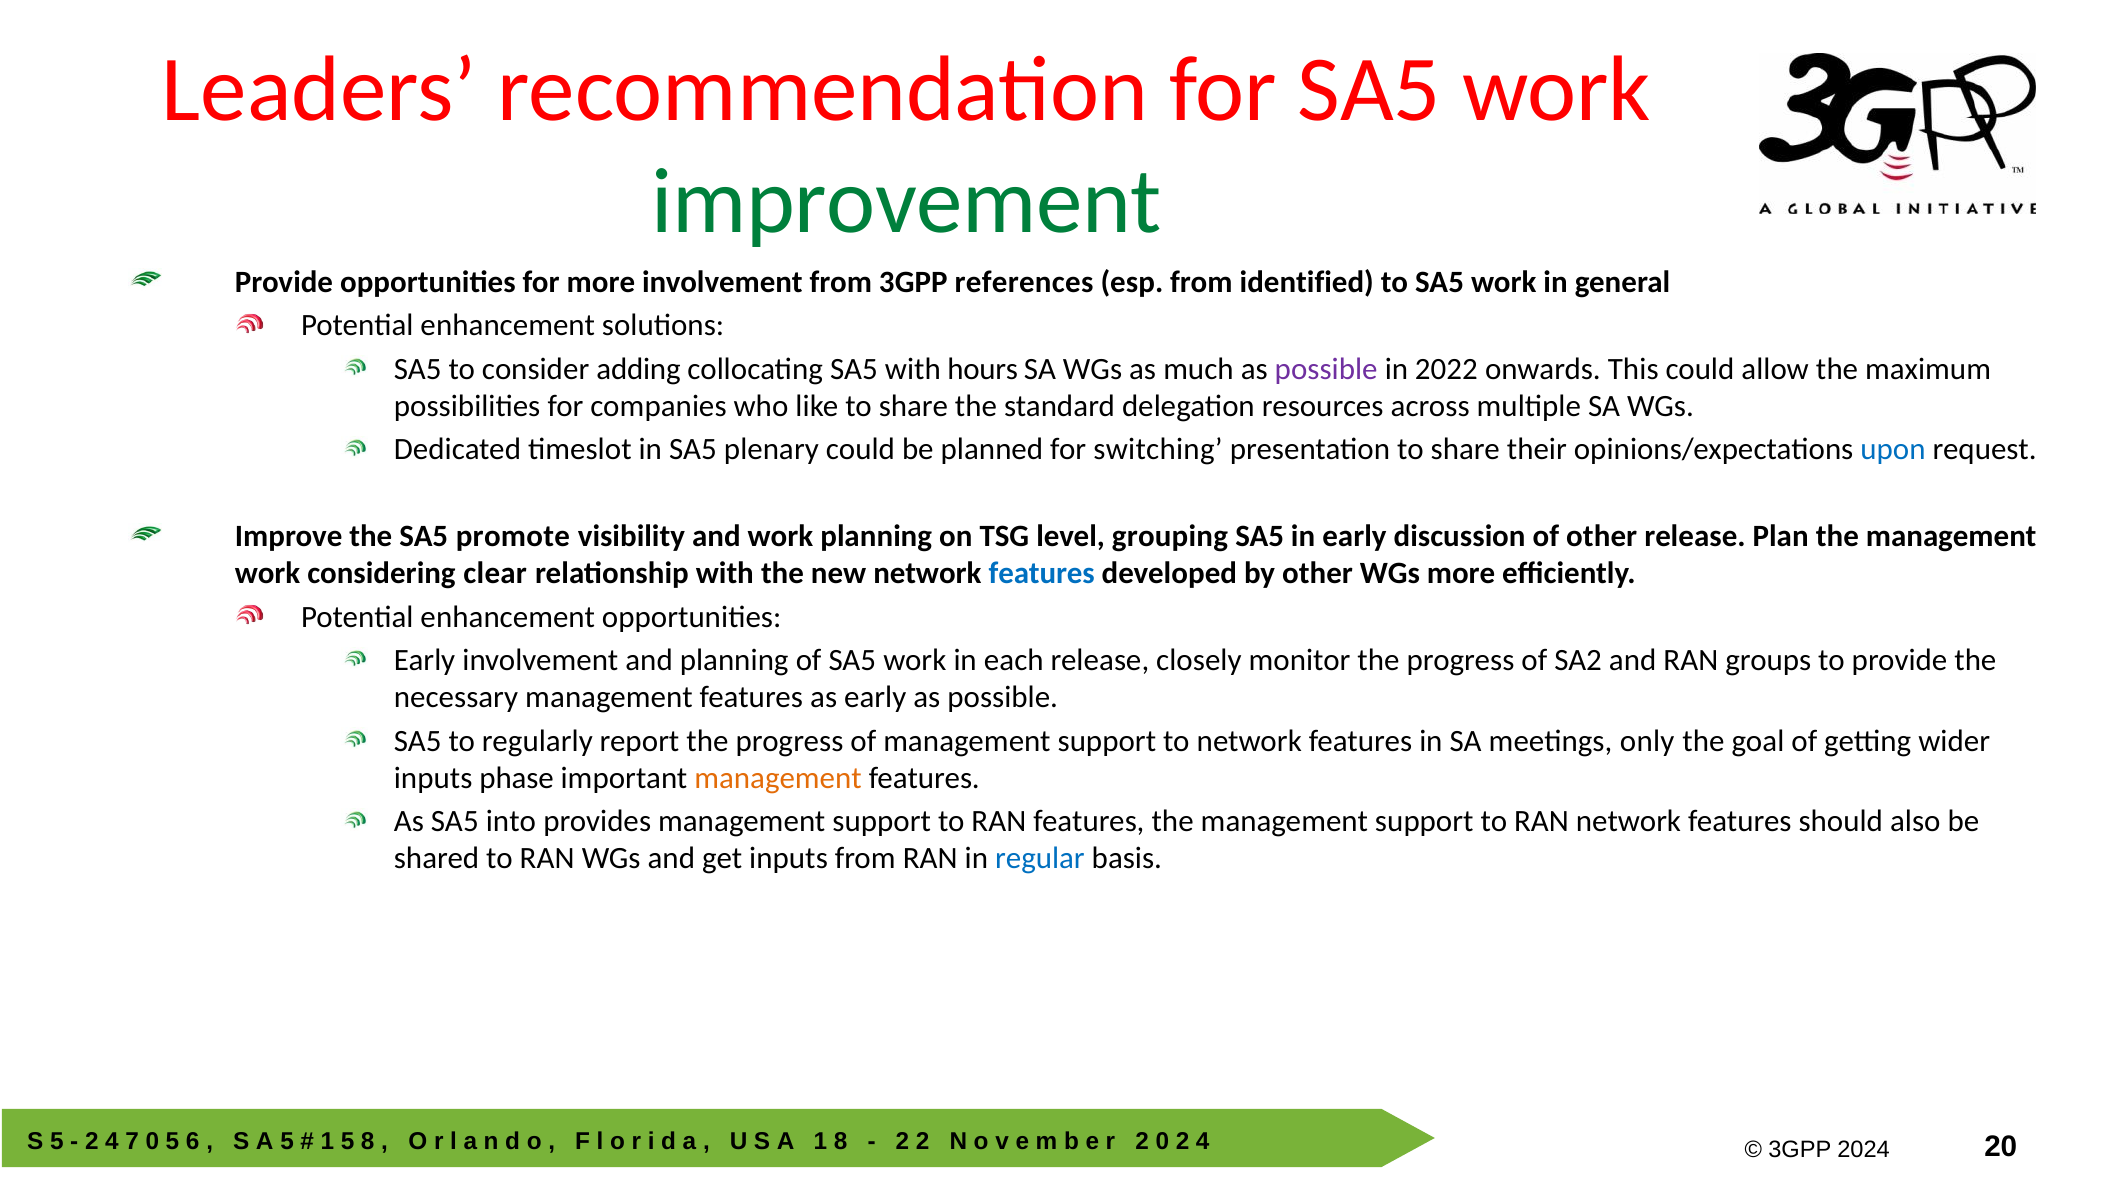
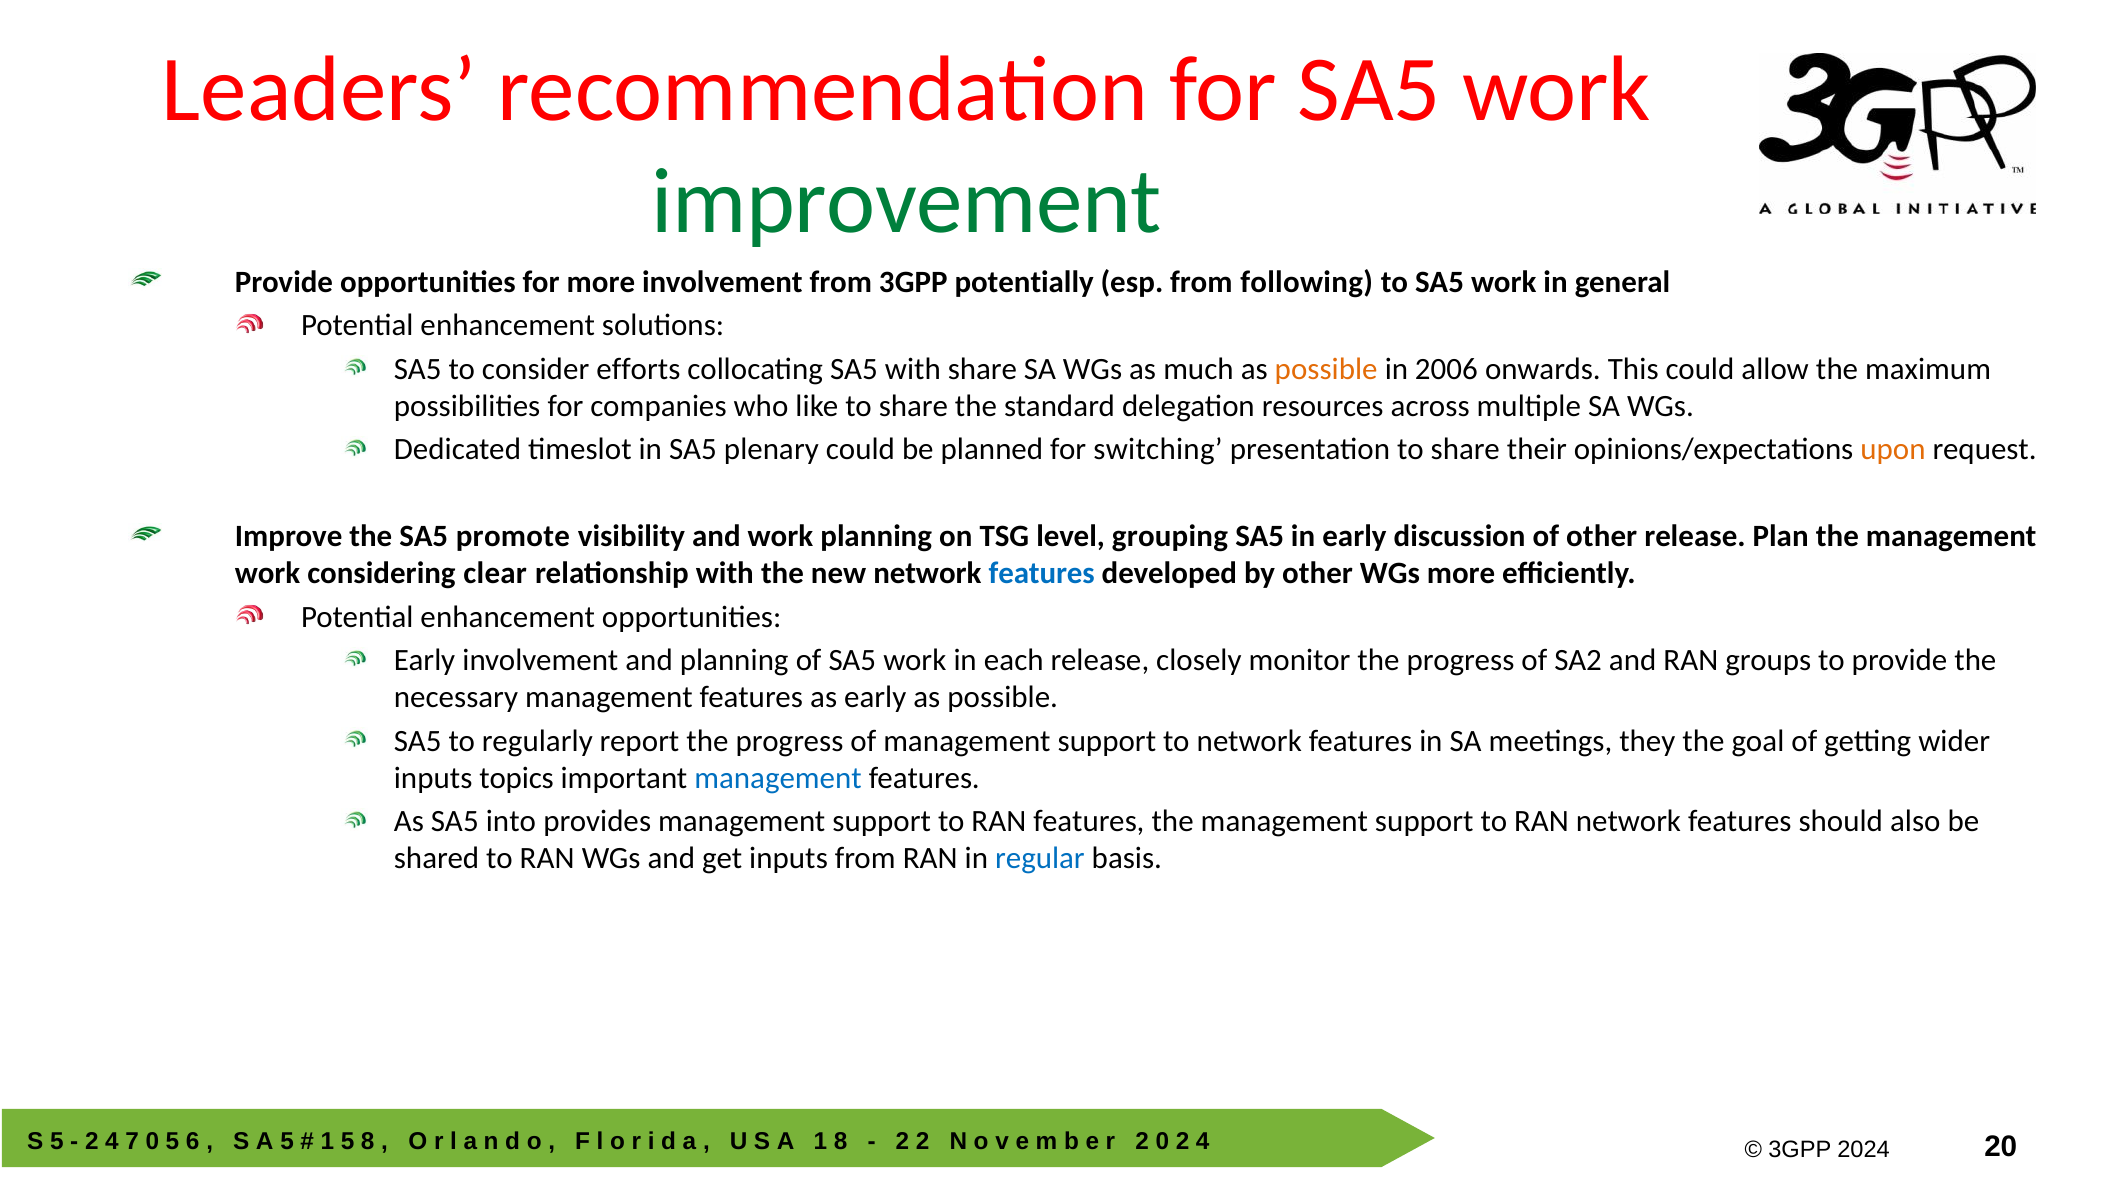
references: references -> potentially
identified: identified -> following
adding: adding -> efforts
with hours: hours -> share
possible at (1326, 369) colour: purple -> orange
2022: 2022 -> 2006
upon colour: blue -> orange
only: only -> they
phase: phase -> topics
management at (778, 778) colour: orange -> blue
